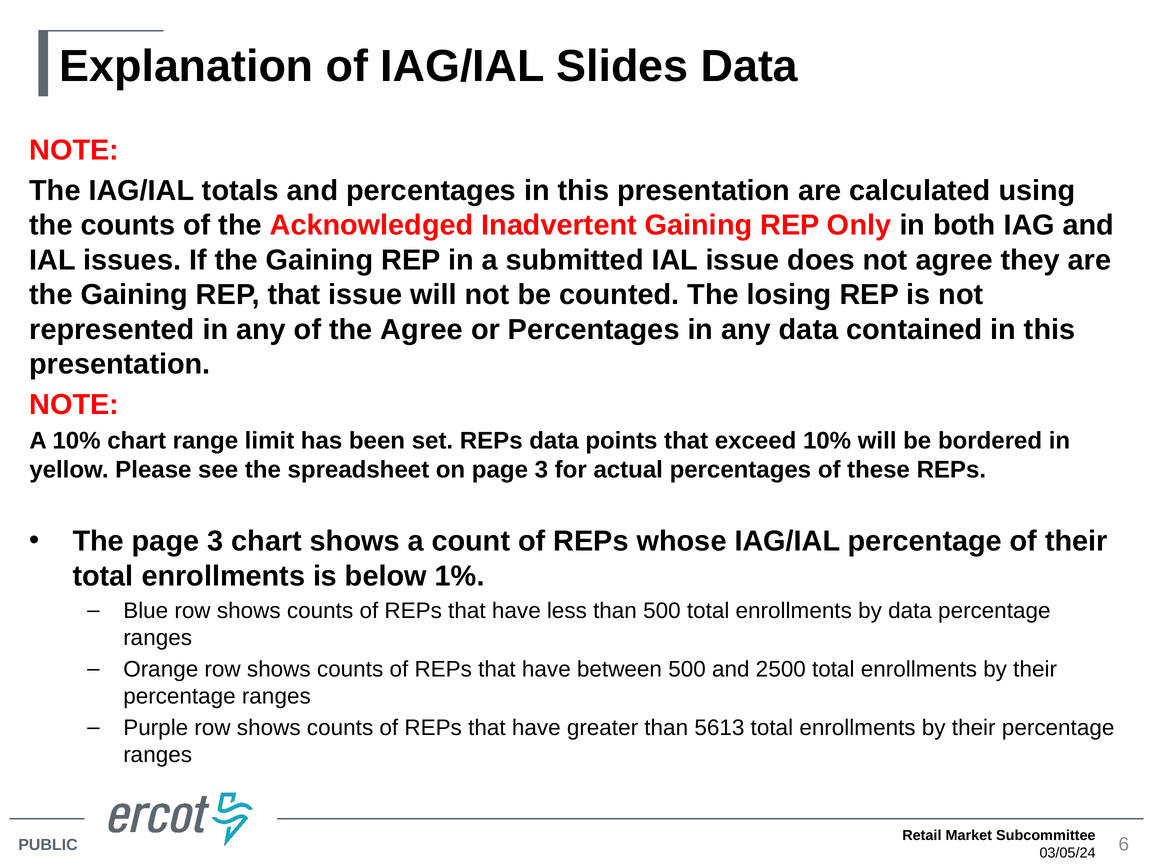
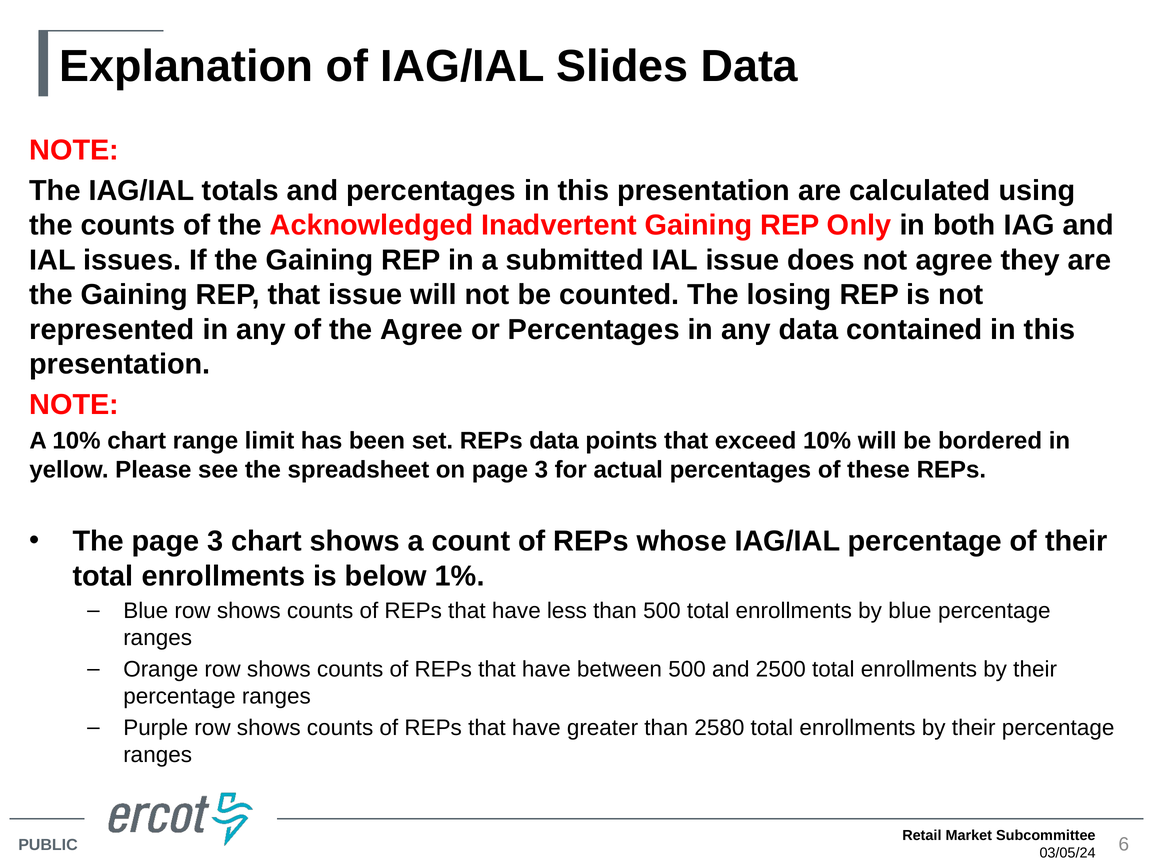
by data: data -> blue
5613: 5613 -> 2580
